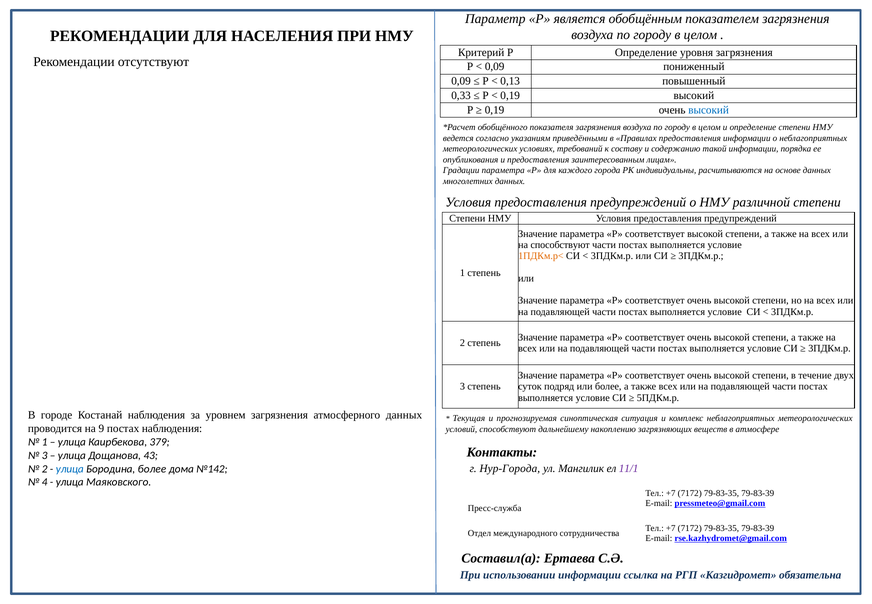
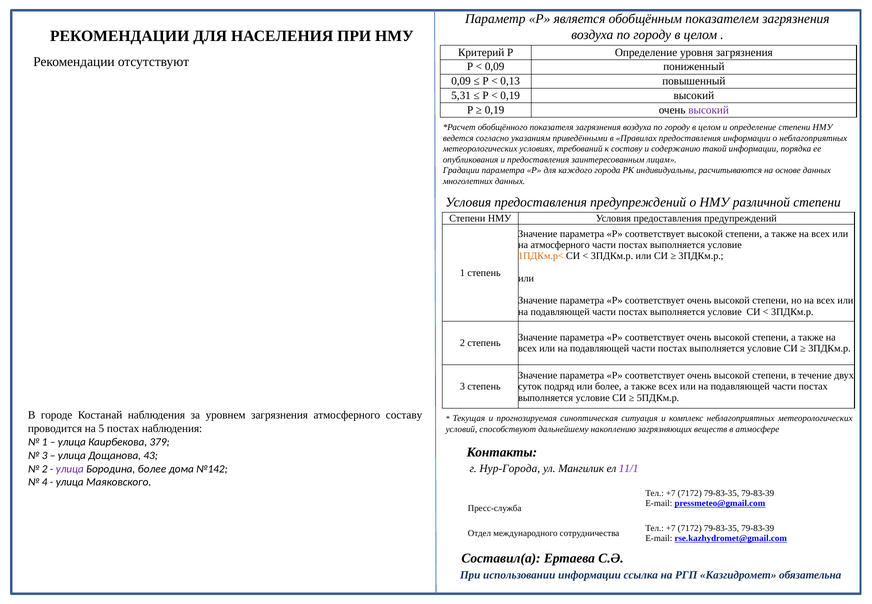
0,33: 0,33 -> 5,31
высокий at (709, 110) colour: blue -> purple
на способствуют: способствуют -> атмосферного
атмосферного данных: данных -> составу
9: 9 -> 5
улица at (70, 469) colour: blue -> purple
